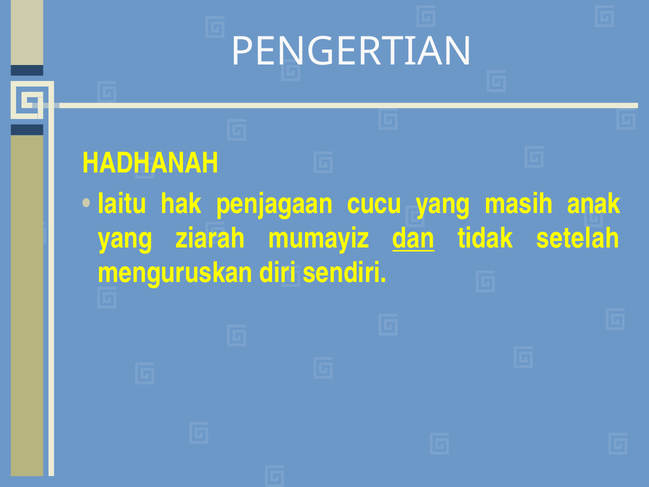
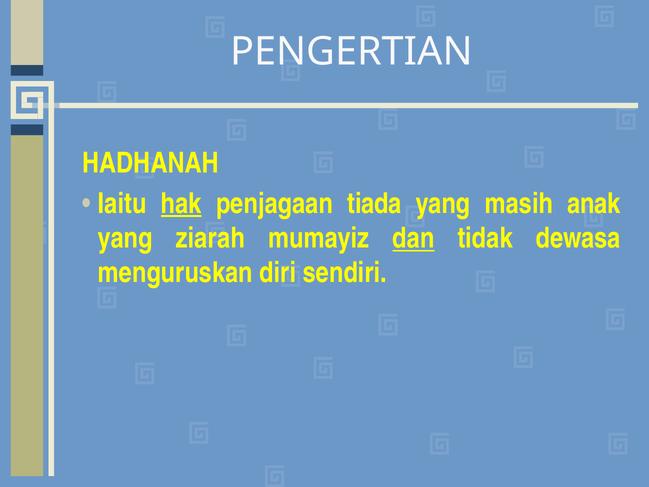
hak underline: none -> present
cucu: cucu -> tiada
setelah: setelah -> dewasa
